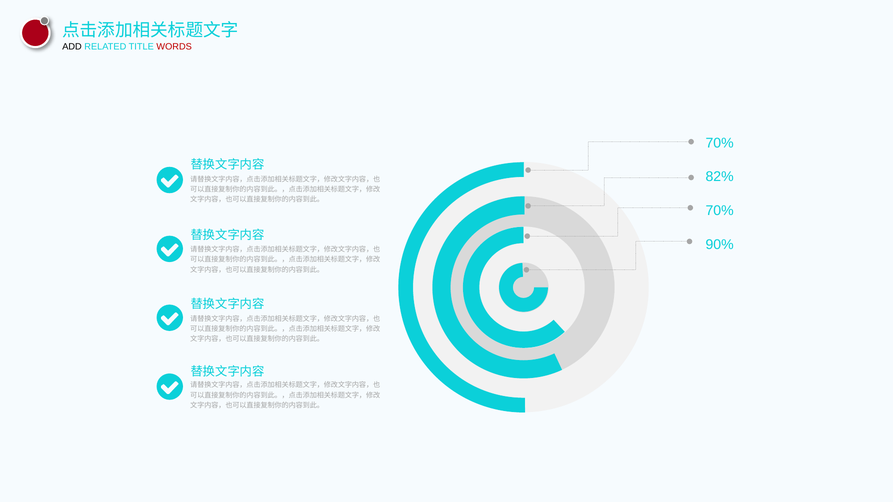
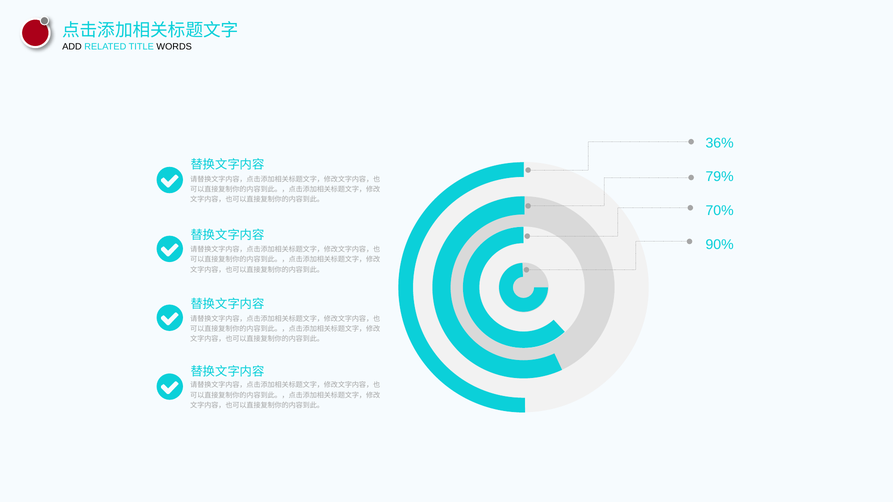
WORDS colour: red -> black
70% at (720, 143): 70% -> 36%
82%: 82% -> 79%
